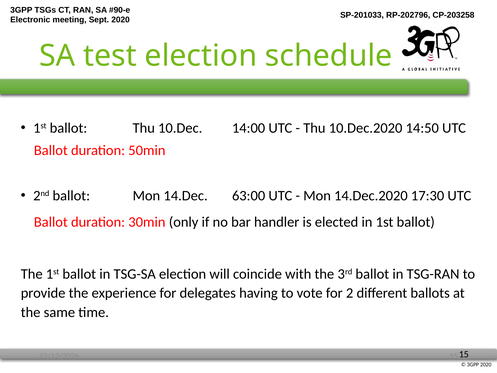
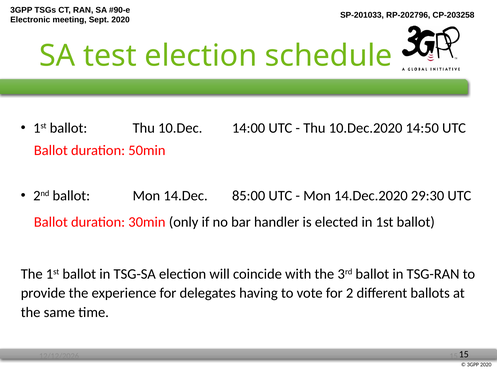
63:00: 63:00 -> 85:00
17:30: 17:30 -> 29:30
